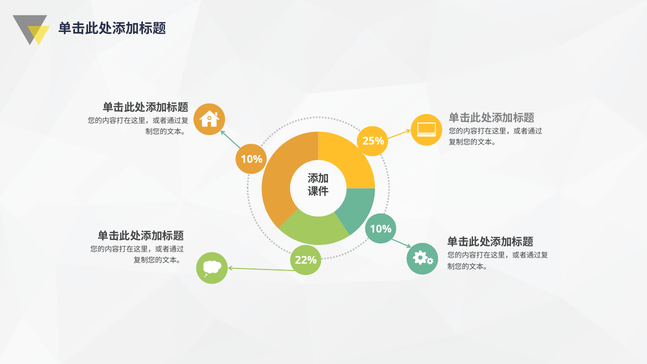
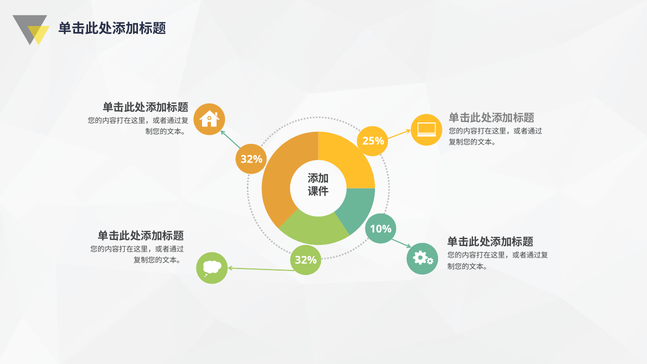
10% at (252, 159): 10% -> 32%
22% at (306, 260): 22% -> 32%
